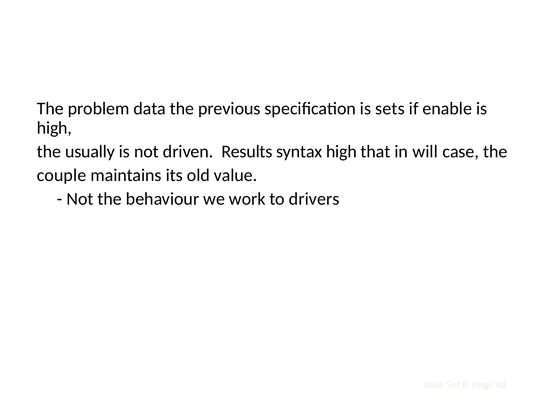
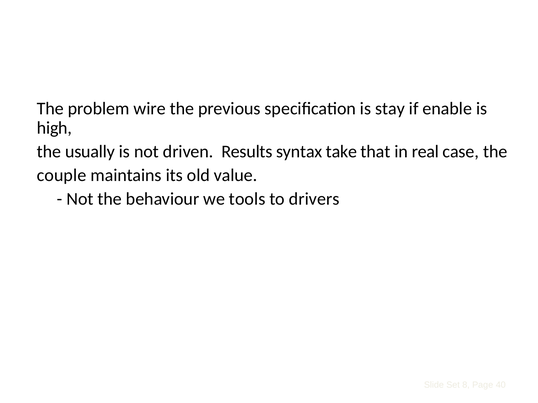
data: data -> wire
sets: sets -> stay
syntax high: high -> take
will: will -> real
work: work -> tools
